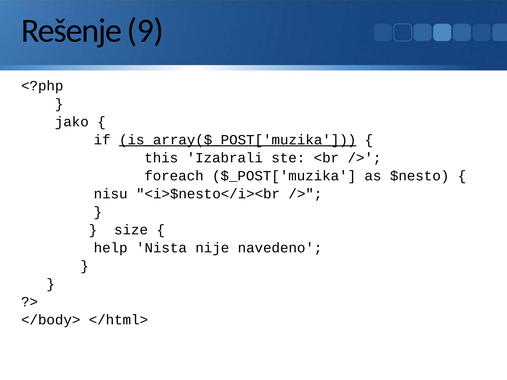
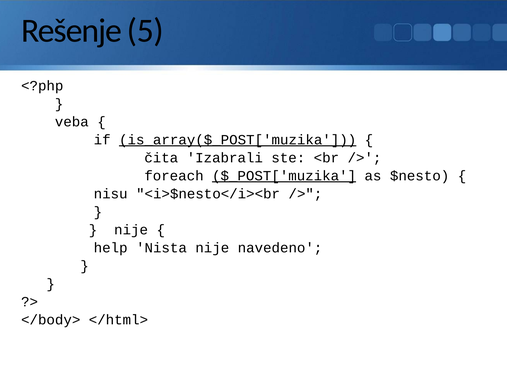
9: 9 -> 5
jako: jako -> veba
this: this -> čita
$_POST['muzika underline: none -> present
size at (131, 230): size -> nije
